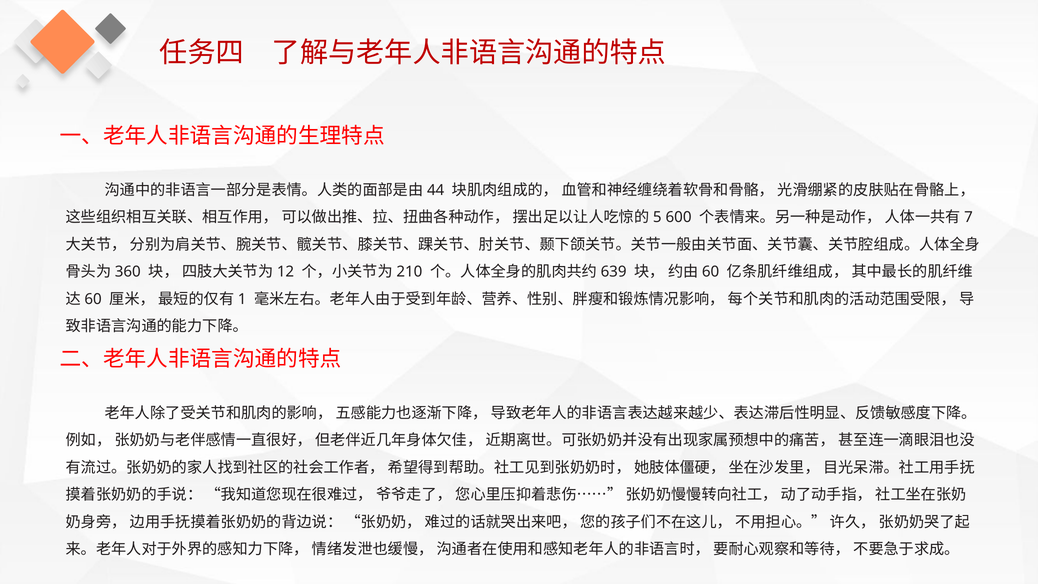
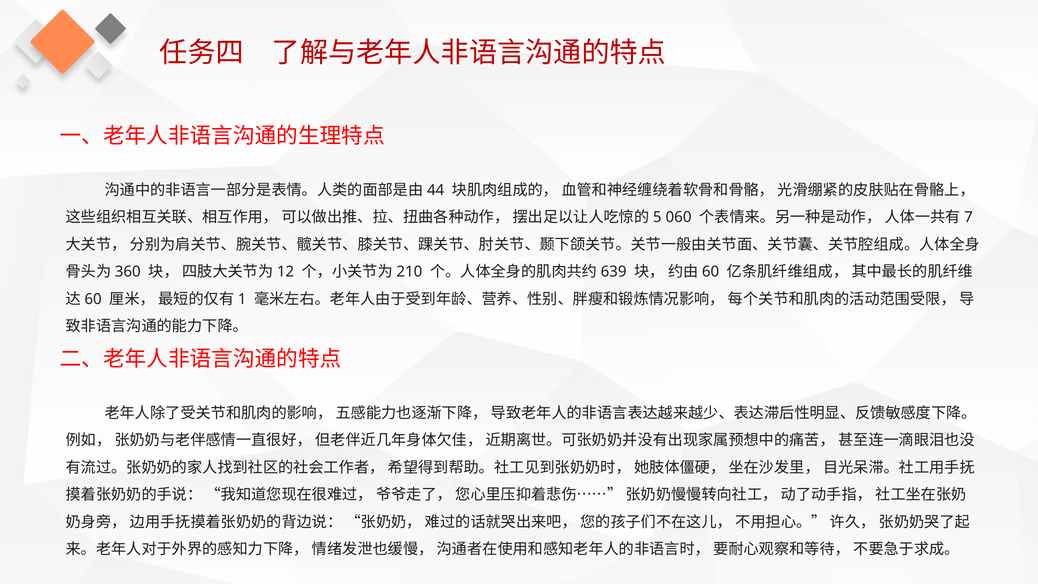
600: 600 -> 060
